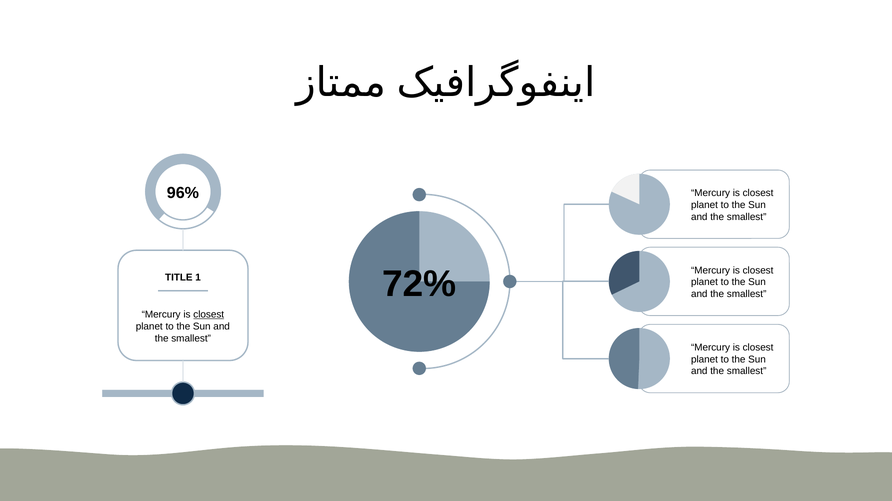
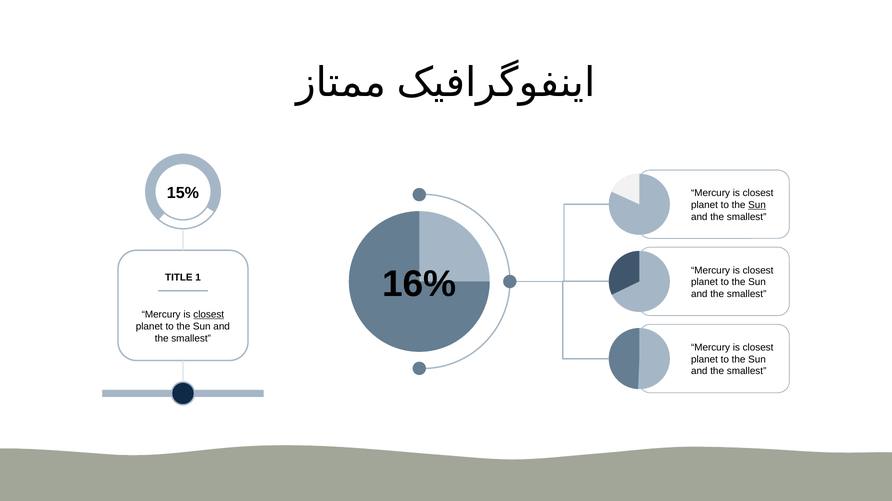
96%: 96% -> 15%
Sun at (757, 205) underline: none -> present
72%: 72% -> 16%
